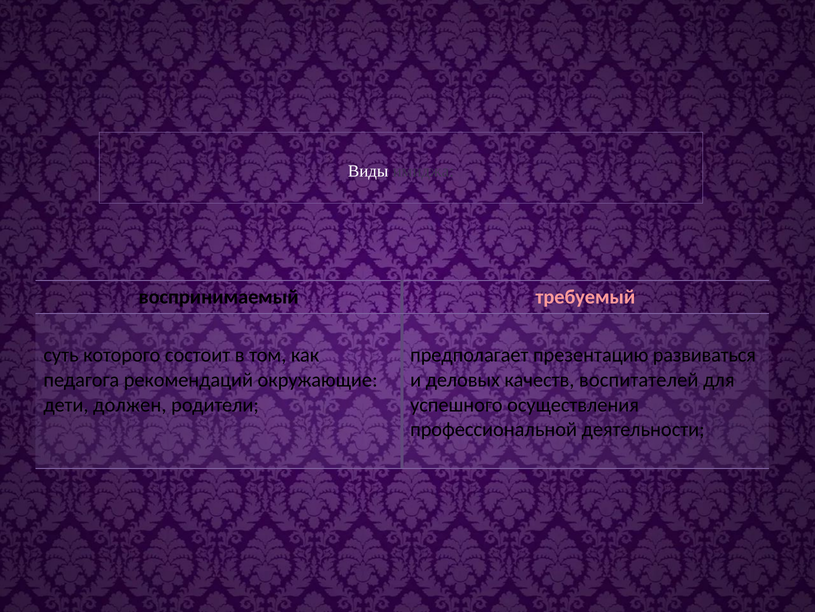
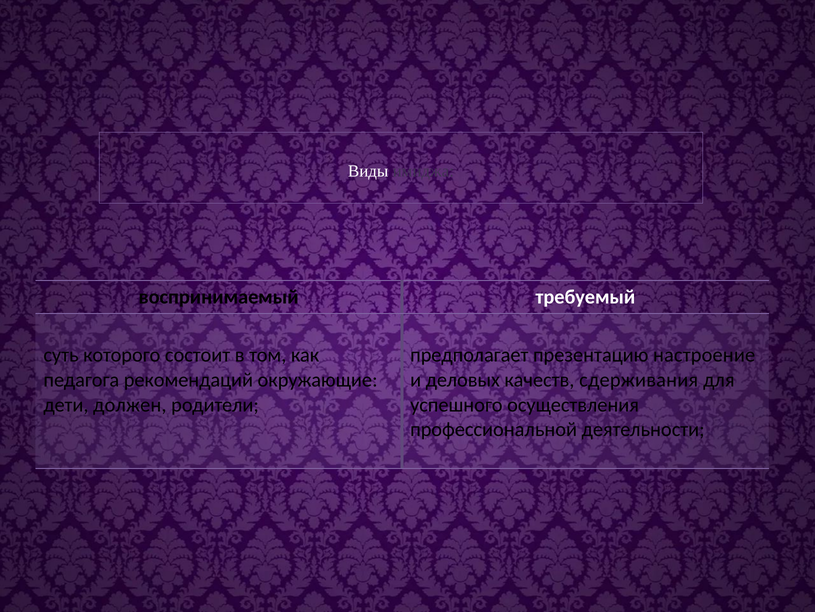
требуемый colour: pink -> white
развиваться: развиваться -> настроение
воспитателей: воспитателей -> сдерживания
